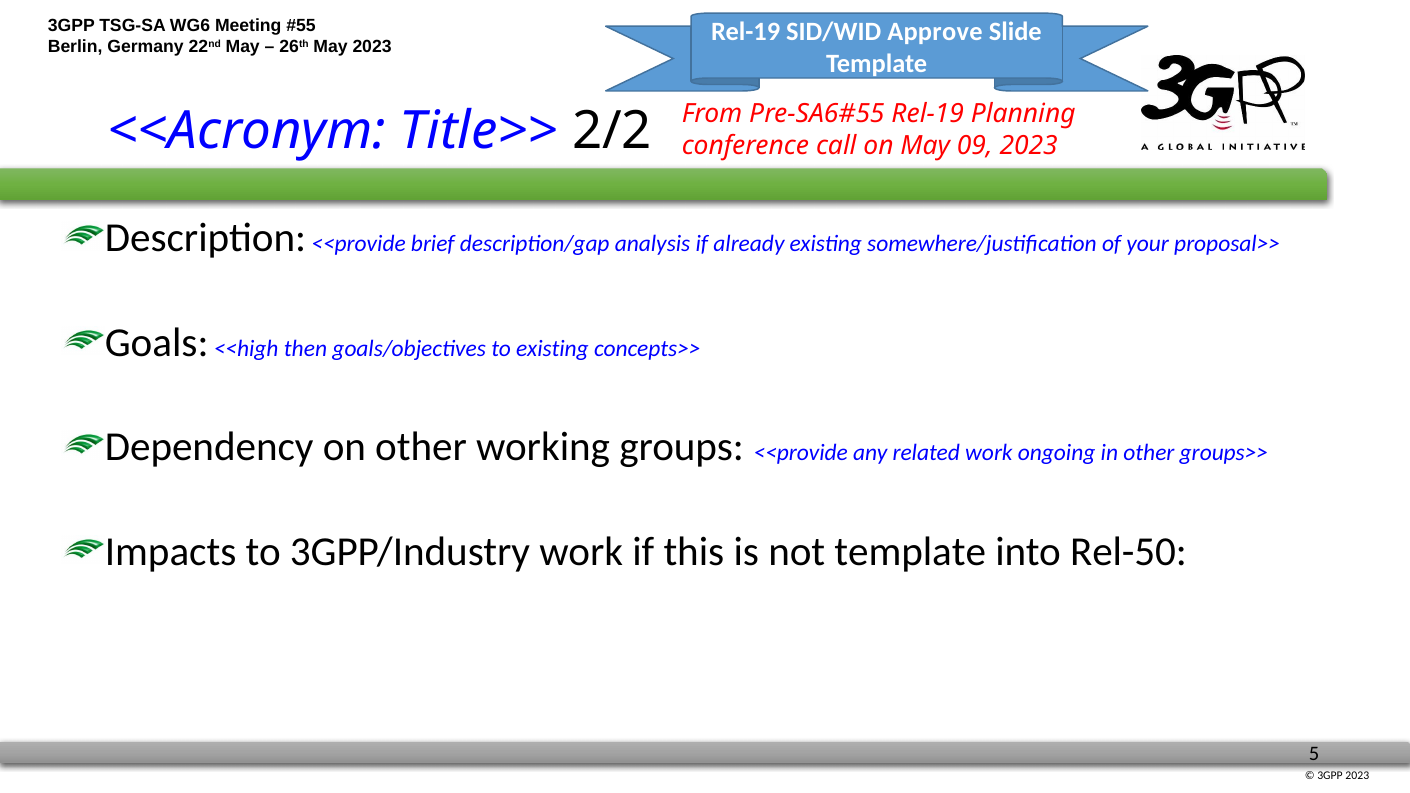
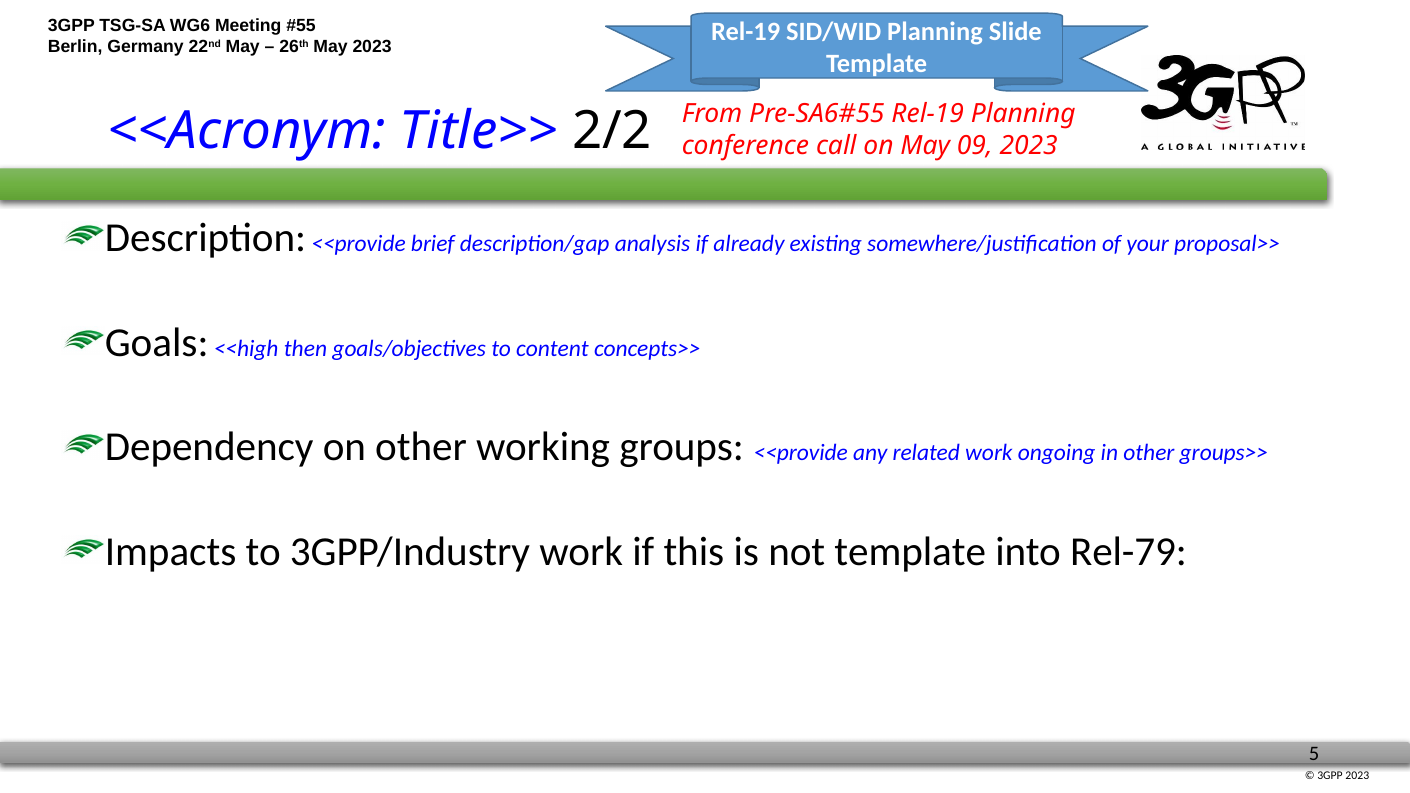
SID/WID Approve: Approve -> Planning
to existing: existing -> content
Rel-50: Rel-50 -> Rel-79
